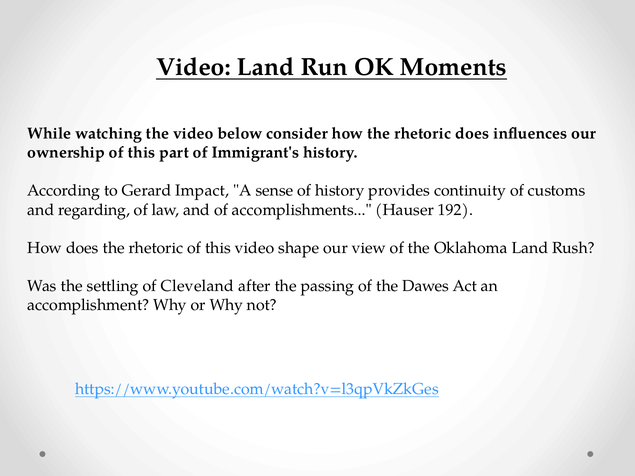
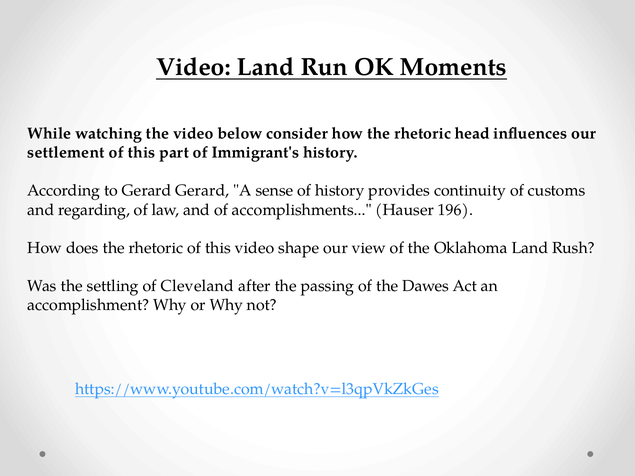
rhetoric does: does -> head
ownership: ownership -> settlement
Gerard Impact: Impact -> Gerard
192: 192 -> 196
